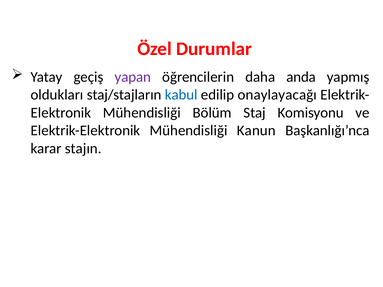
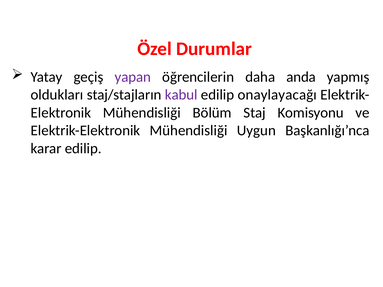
kabul colour: blue -> purple
Kanun: Kanun -> Uygun
karar stajın: stajın -> edilip
